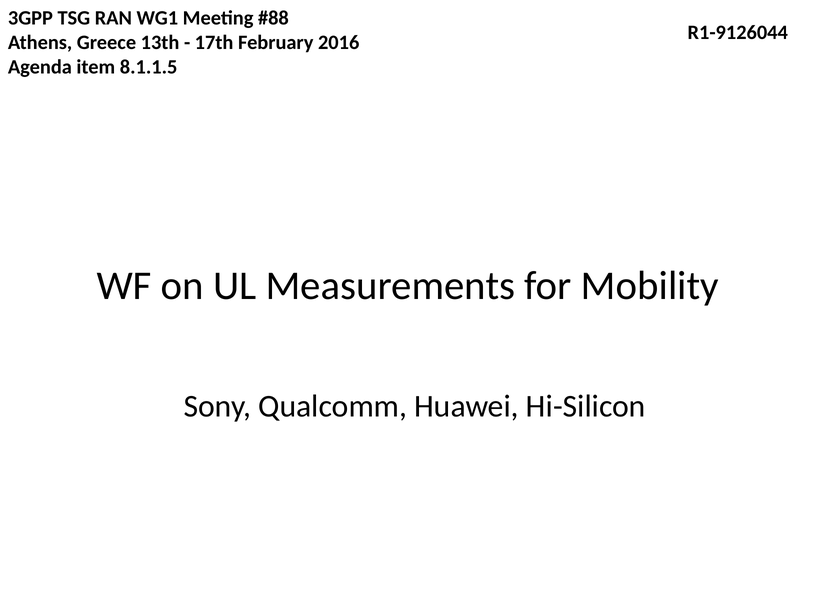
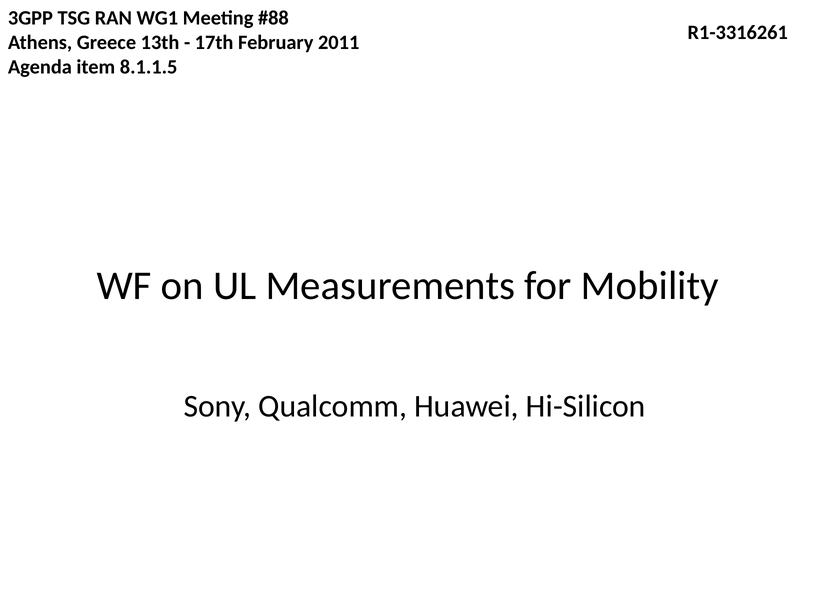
R1-9126044: R1-9126044 -> R1-3316261
2016: 2016 -> 2011
